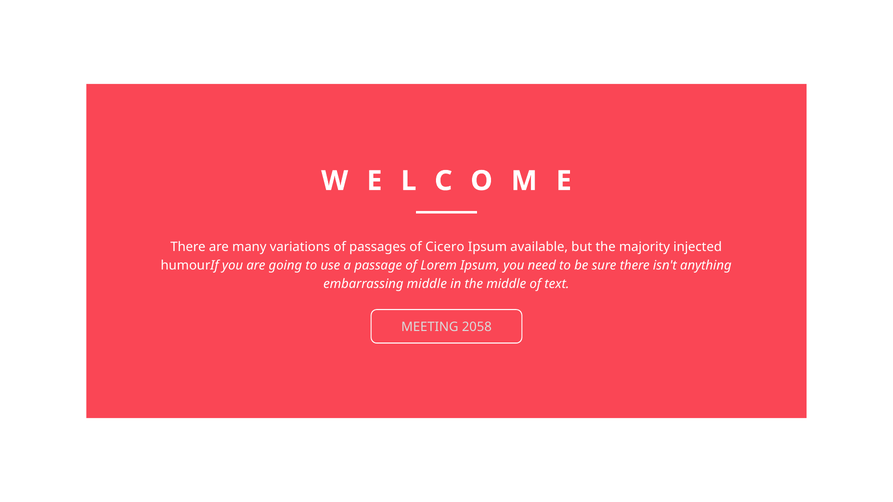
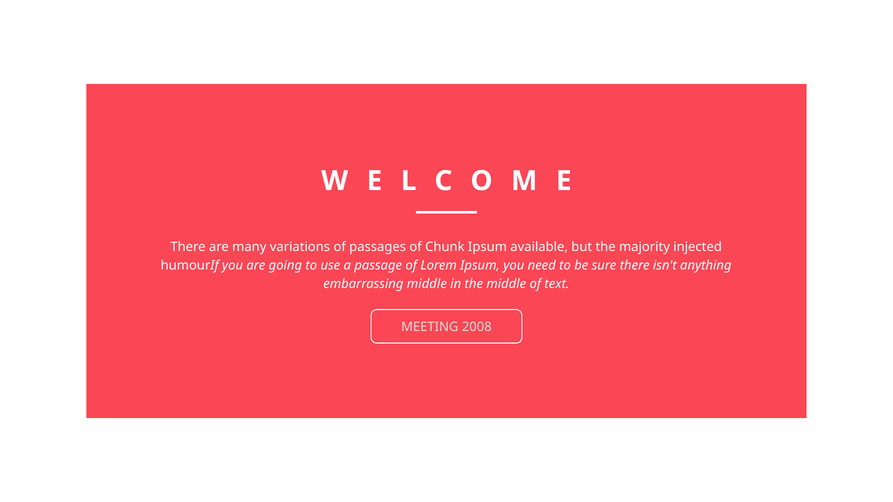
Cicero: Cicero -> Chunk
2058: 2058 -> 2008
